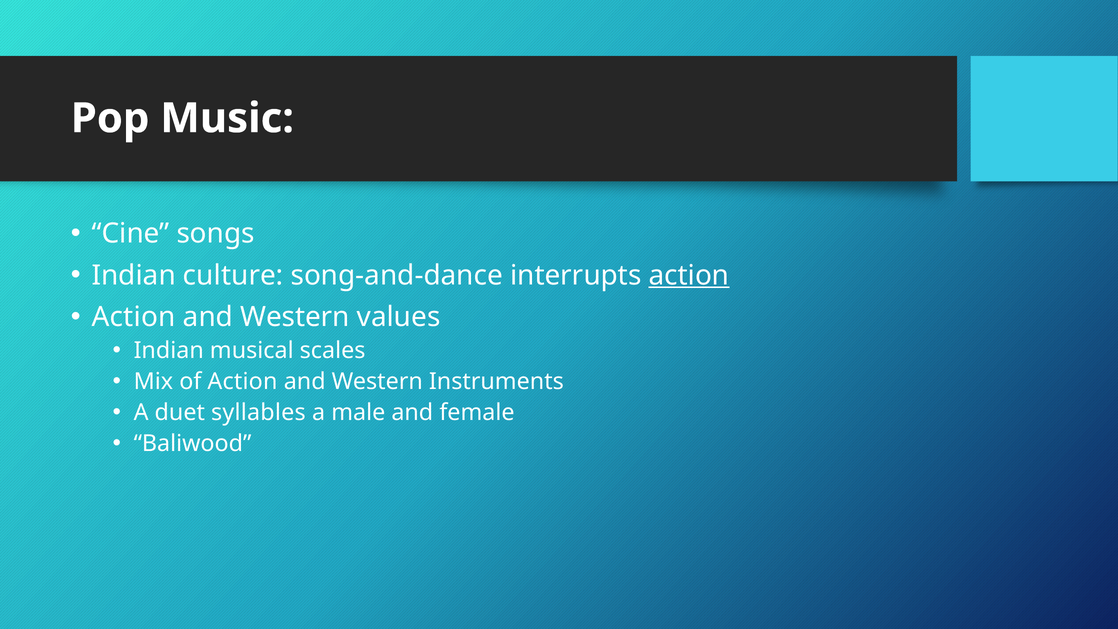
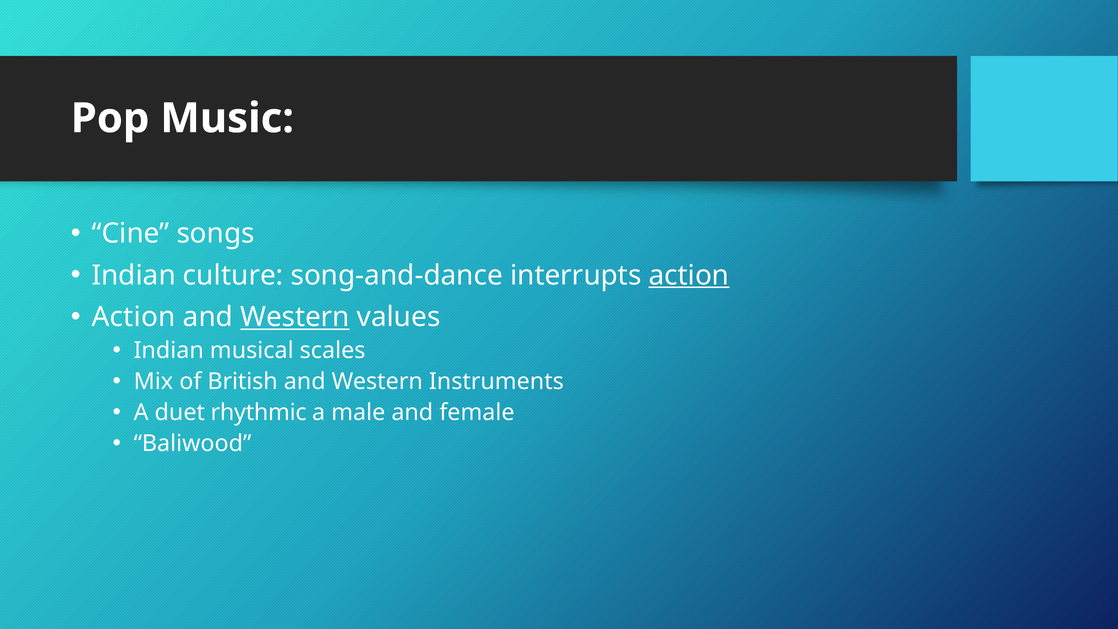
Western at (295, 317) underline: none -> present
of Action: Action -> British
syllables: syllables -> rhythmic
